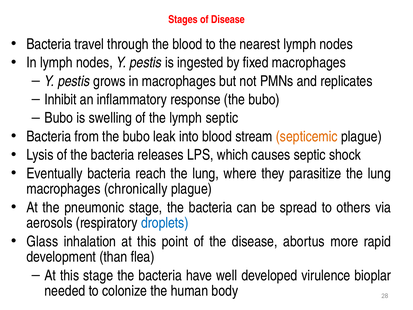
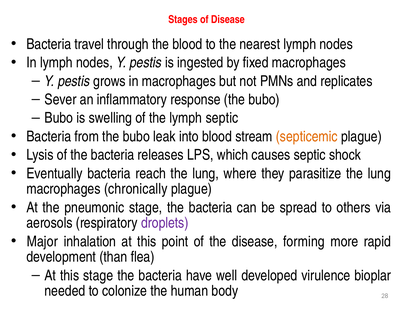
Inhibit: Inhibit -> Sever
droplets colour: blue -> purple
Glass: Glass -> Major
abortus: abortus -> forming
